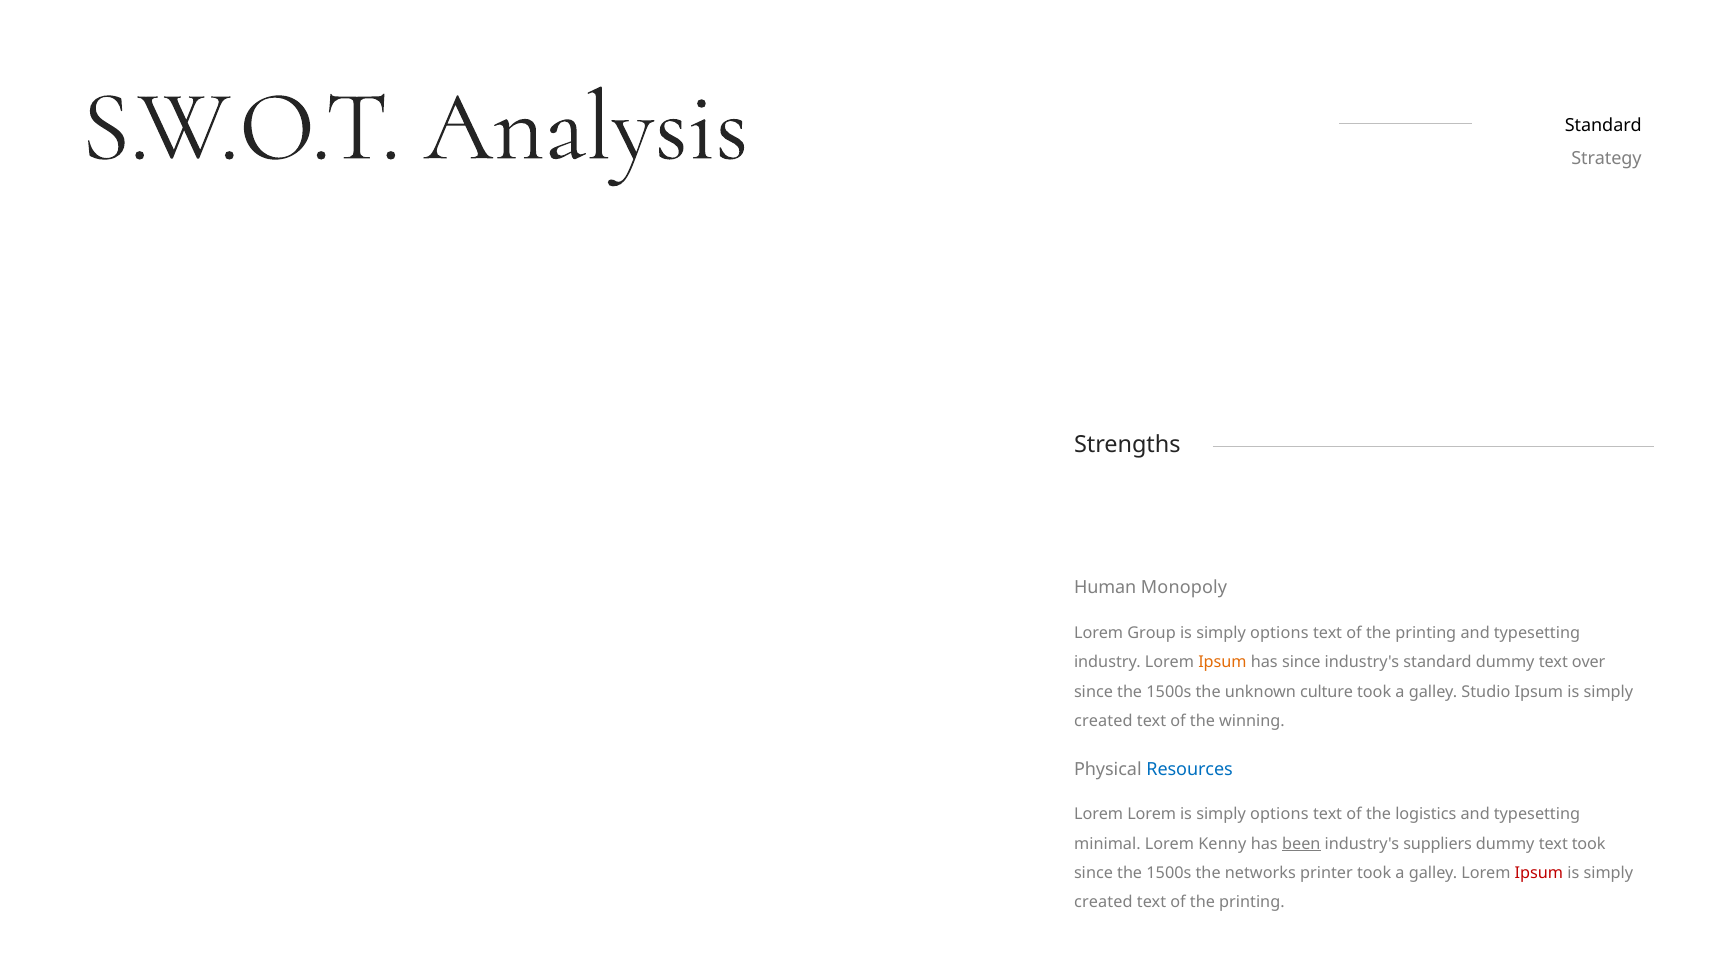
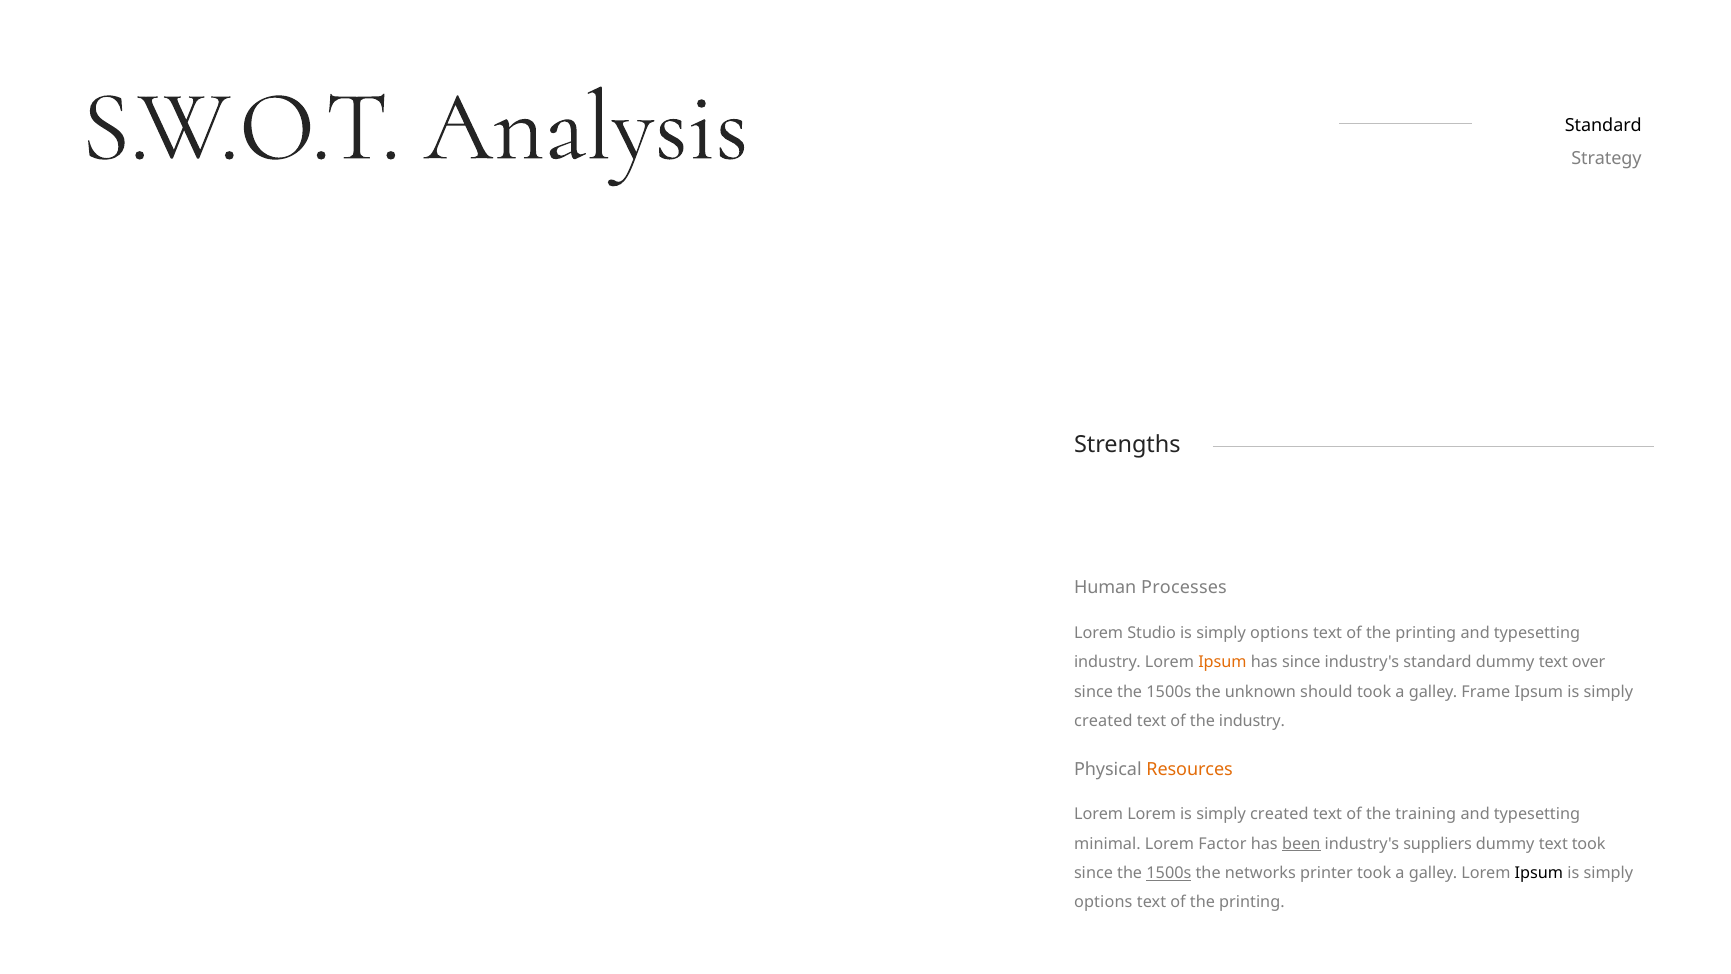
Monopoly: Monopoly -> Processes
Group: Group -> Studio
culture: culture -> should
Studio: Studio -> Frame
the winning: winning -> industry
Resources colour: blue -> orange
options at (1279, 814): options -> created
logistics: logistics -> training
Kenny: Kenny -> Factor
1500s at (1169, 873) underline: none -> present
Ipsum at (1539, 873) colour: red -> black
created at (1103, 902): created -> options
